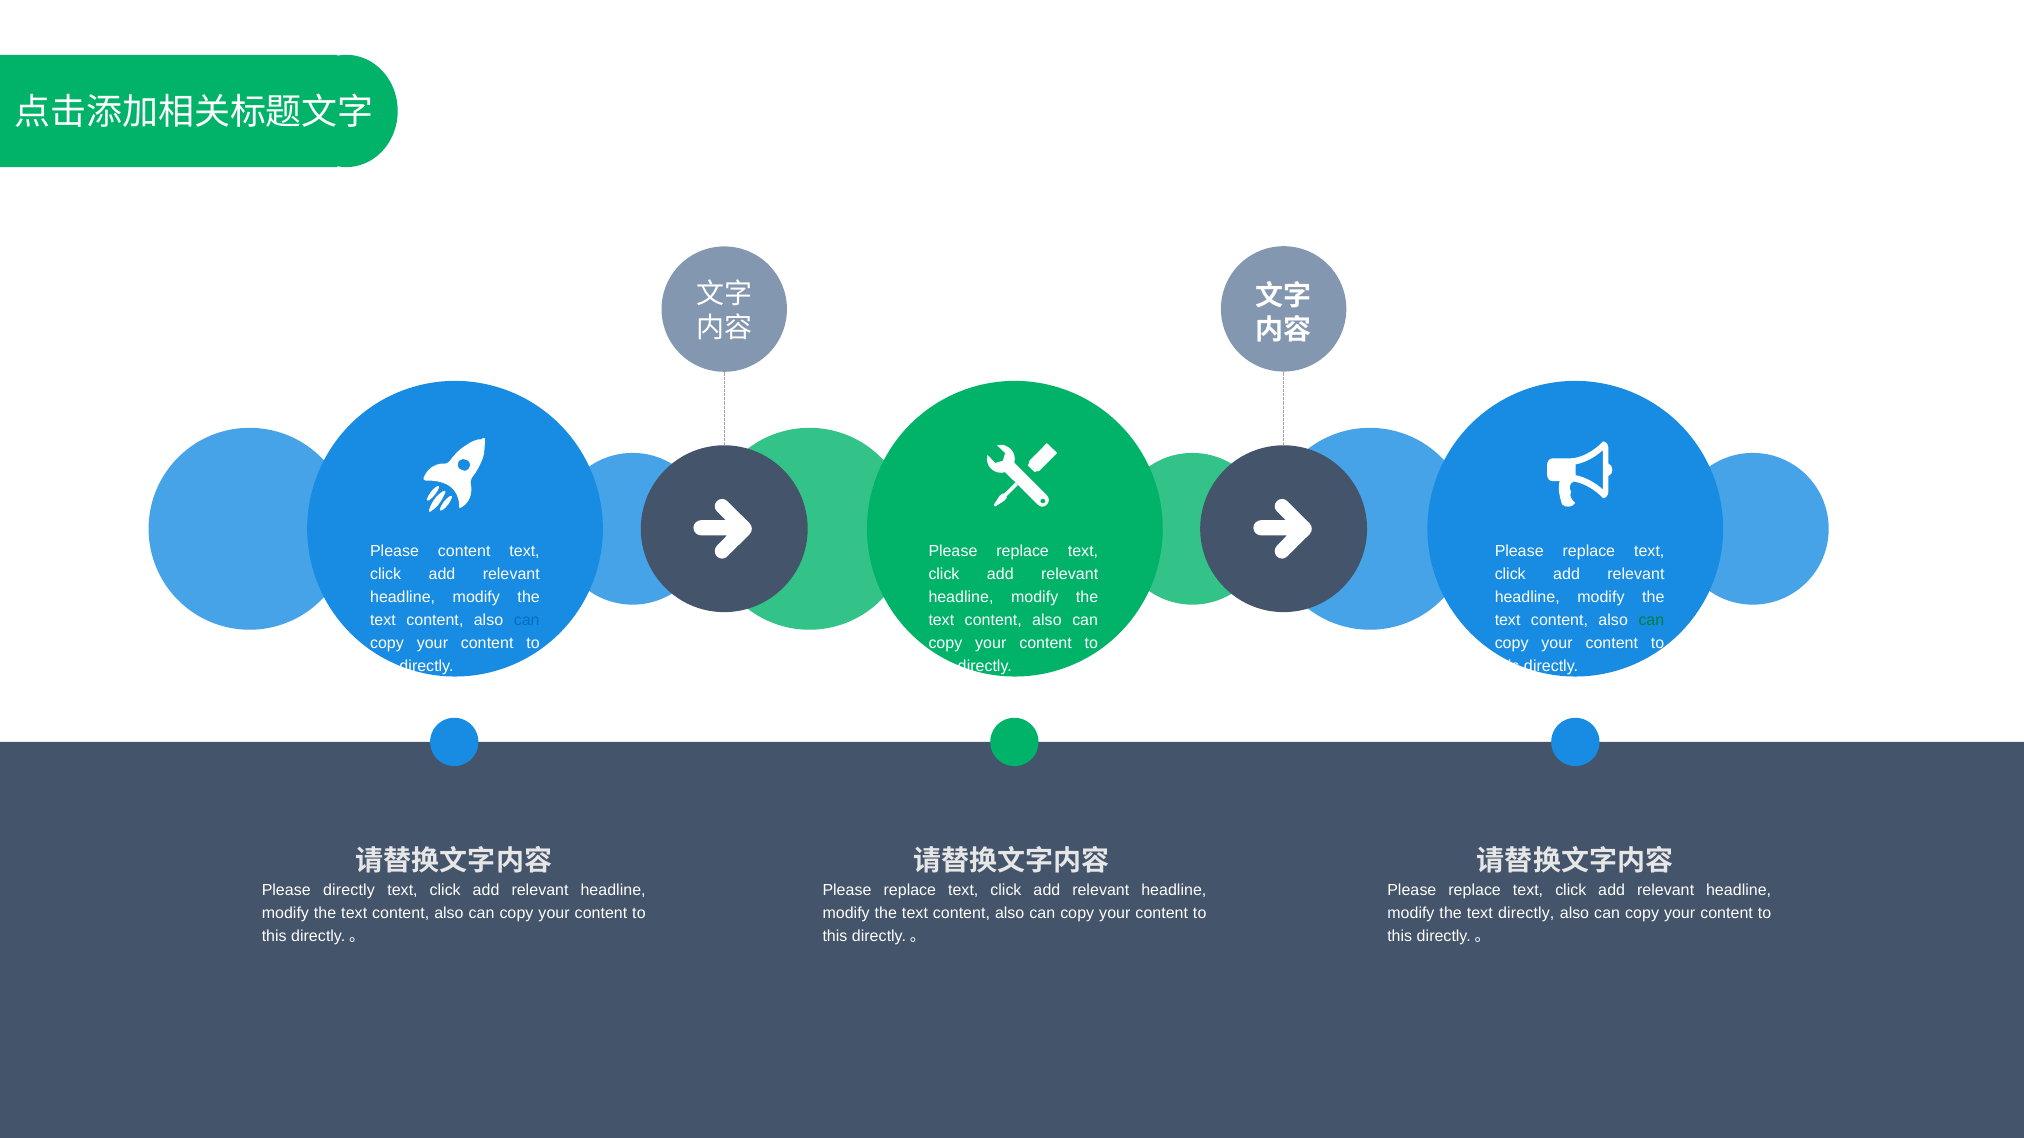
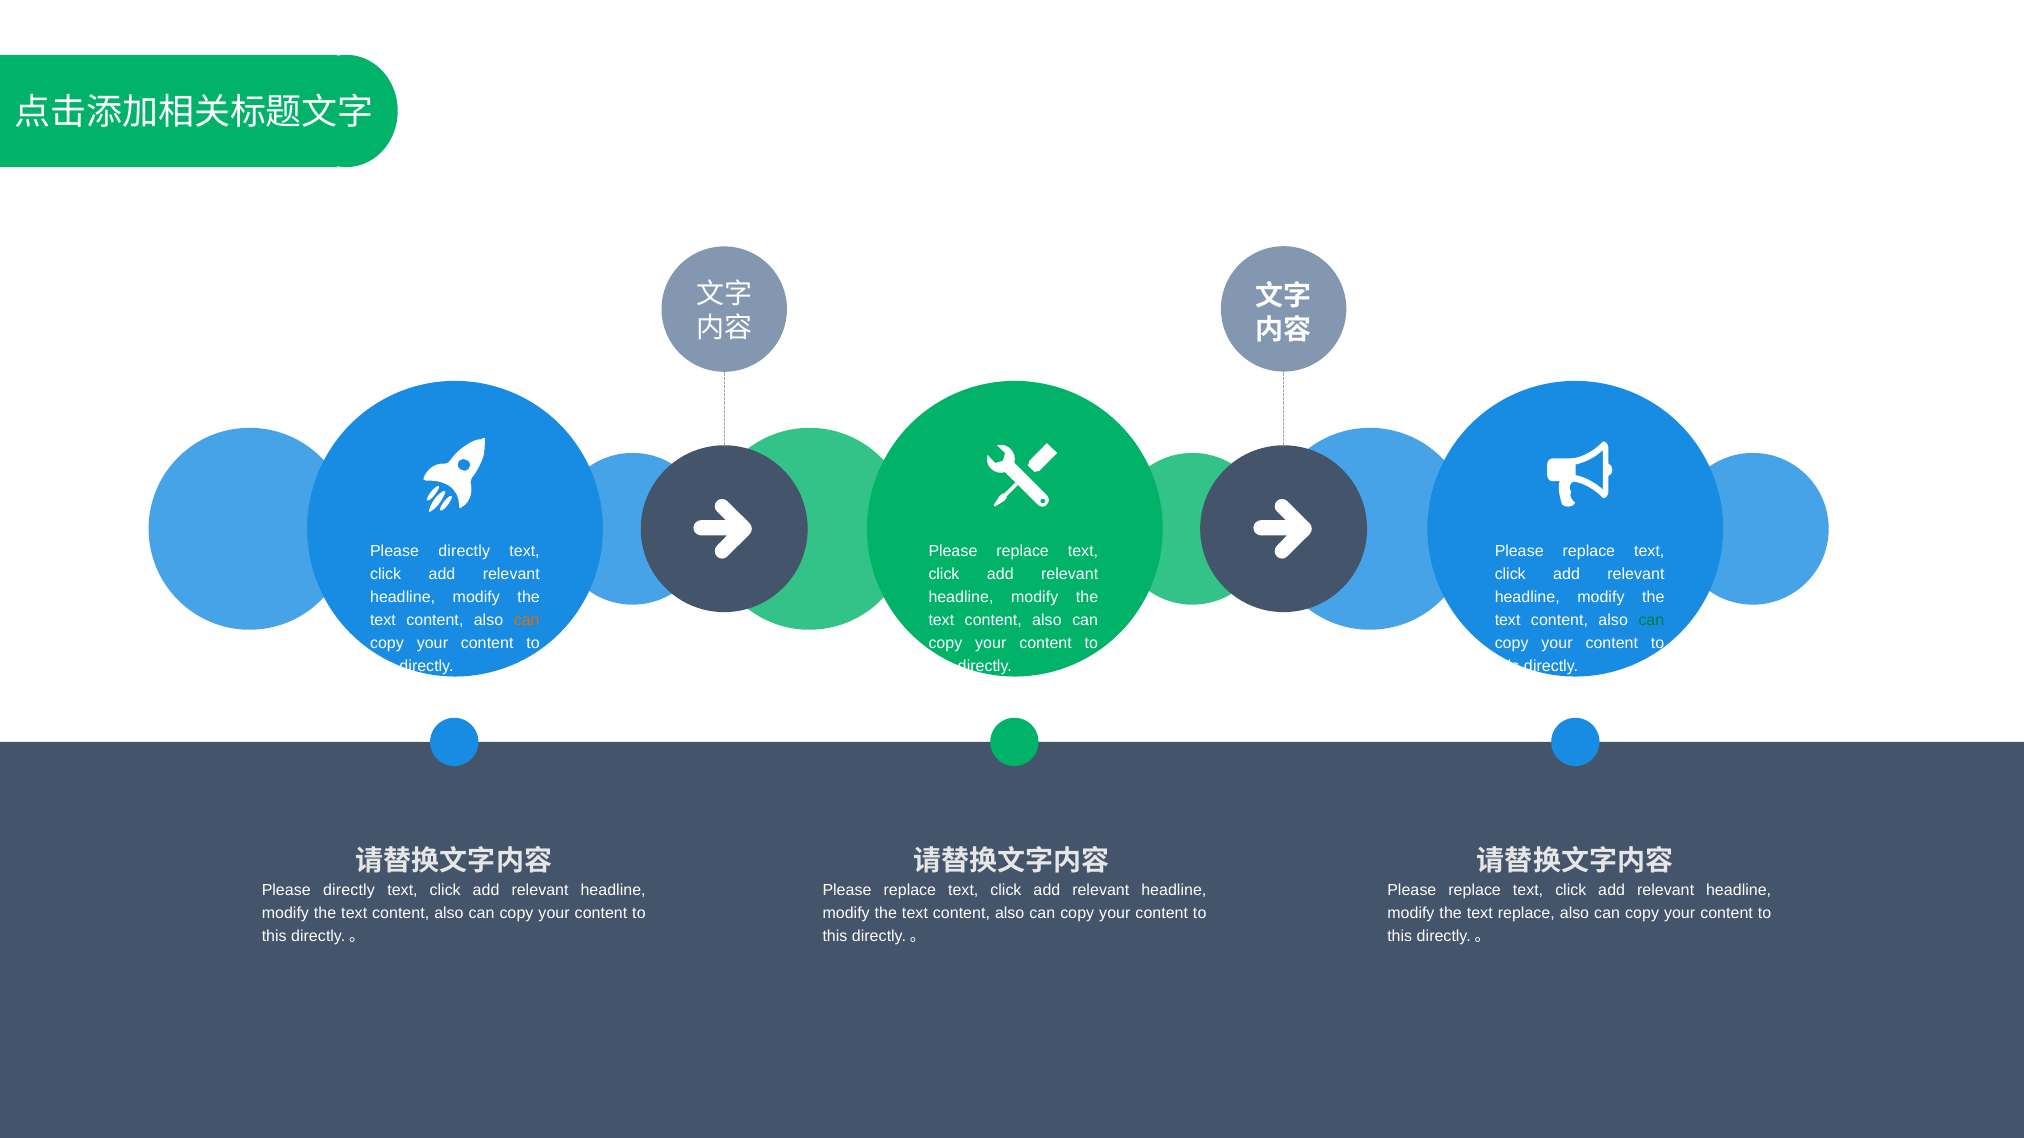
content at (464, 552): content -> directly
can at (527, 621) colour: blue -> orange
text directly: directly -> replace
